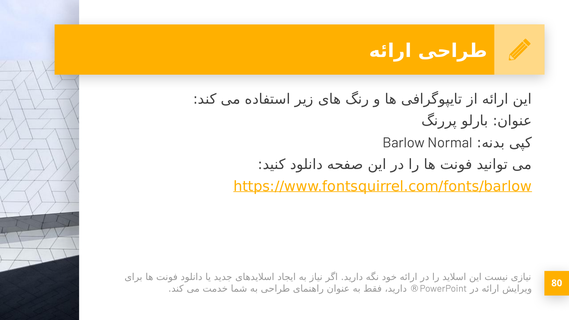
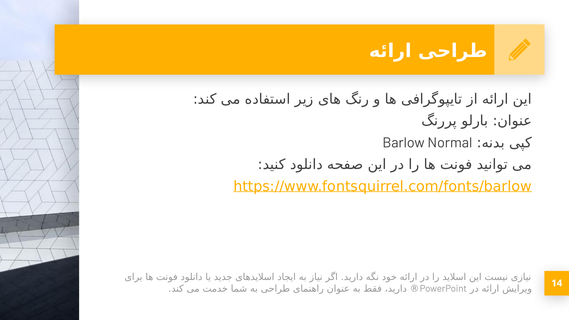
80: 80 -> 14
